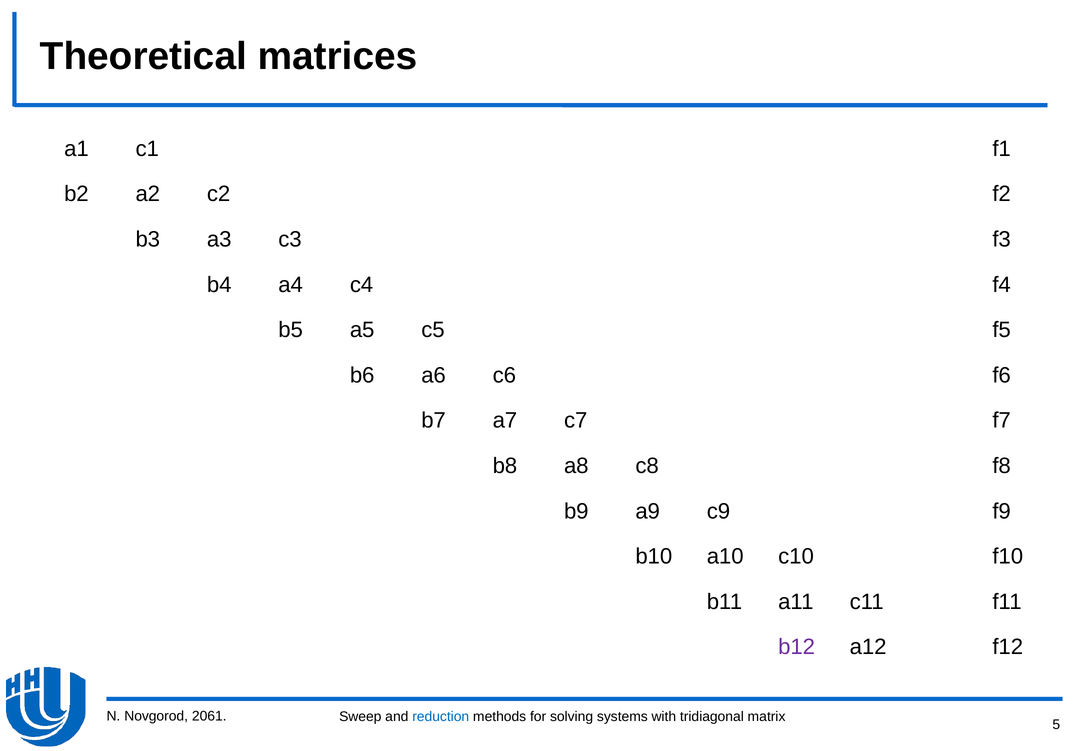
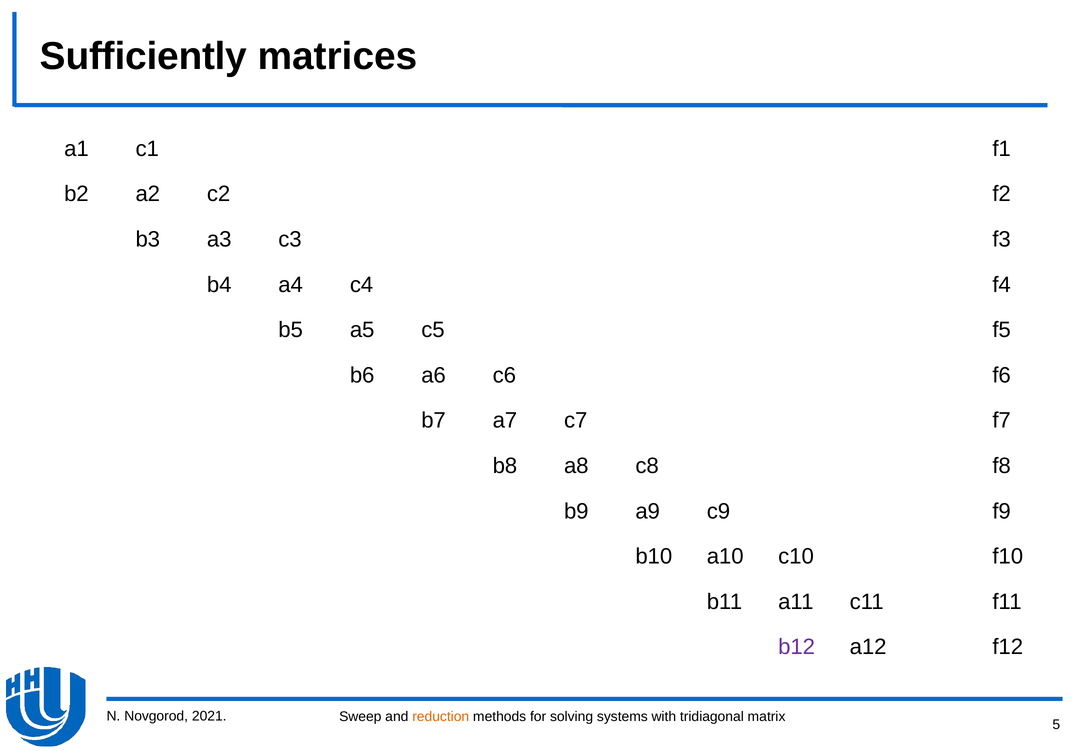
Theoretical: Theoretical -> Sufficiently
2061: 2061 -> 2021
reduction colour: blue -> orange
